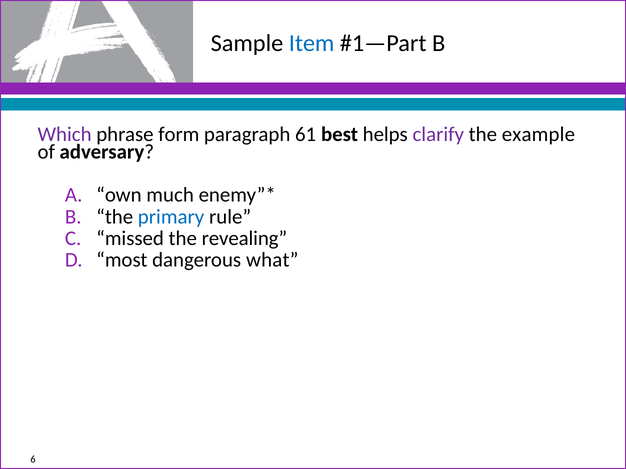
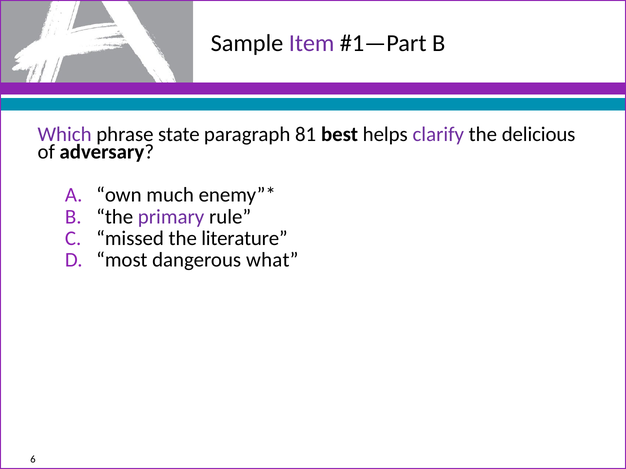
Item colour: blue -> purple
form: form -> state
61: 61 -> 81
example: example -> delicious
primary colour: blue -> purple
revealing: revealing -> literature
